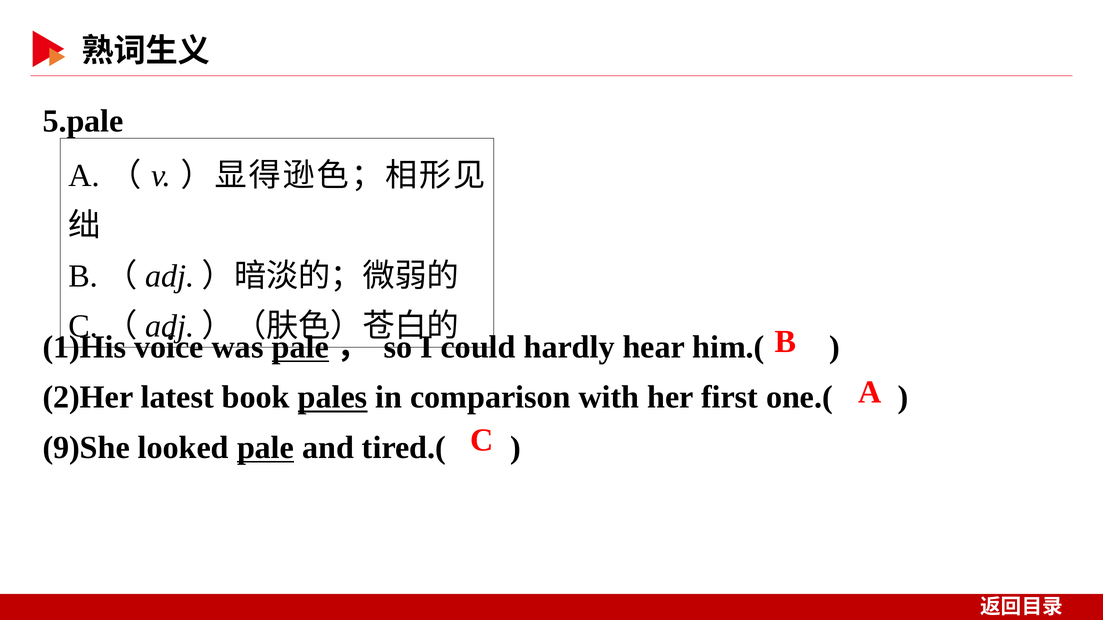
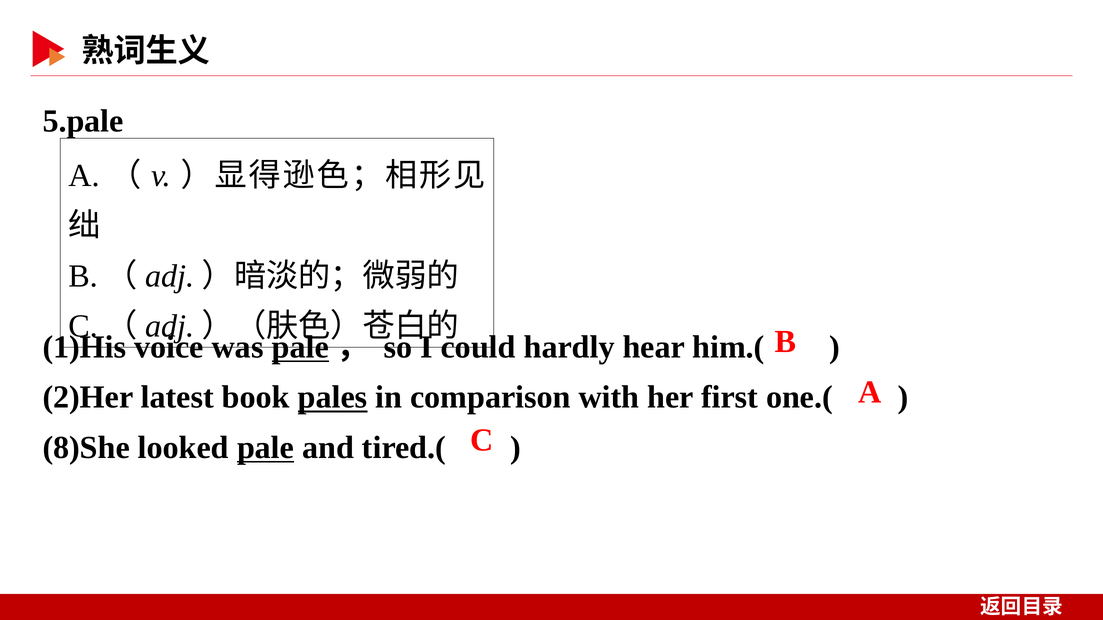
9)She: 9)She -> 8)She
